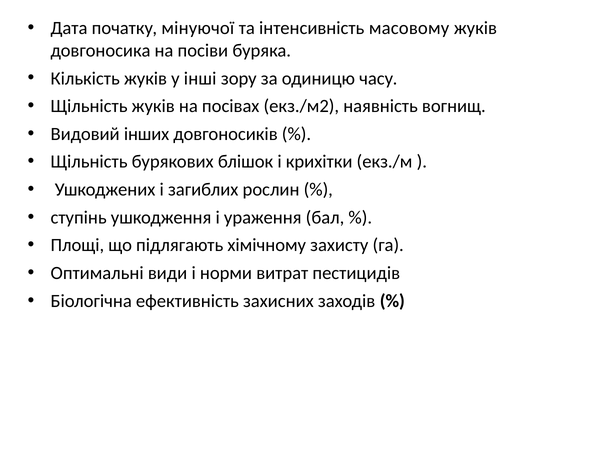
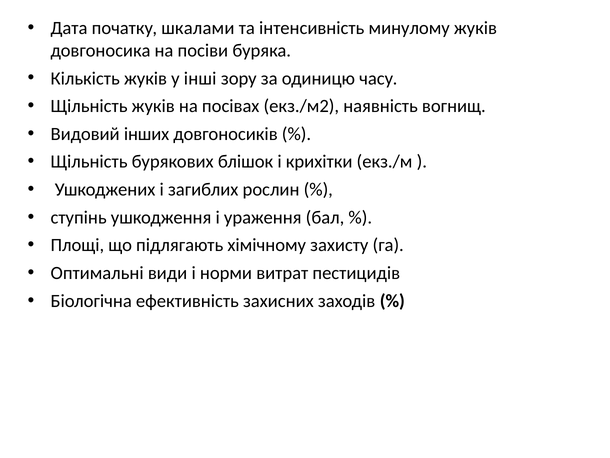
мінуючої: мінуючої -> шкалами
масовому: масовому -> минулому
